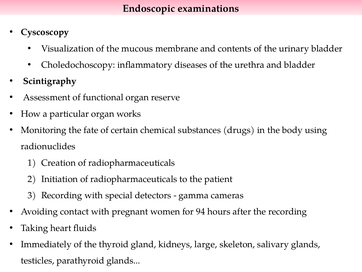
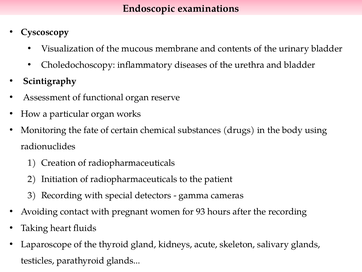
94: 94 -> 93
Immediately: Immediately -> Laparoscope
large: large -> acute
